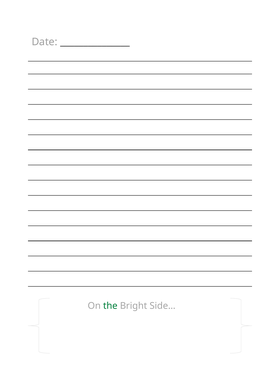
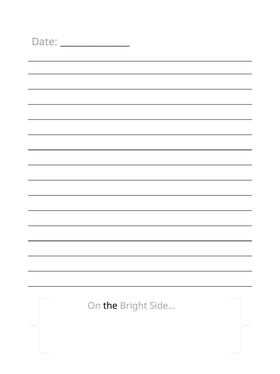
the colour: green -> black
